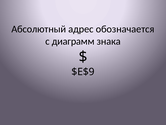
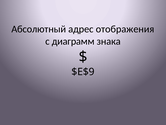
обозначается: обозначается -> отображения
